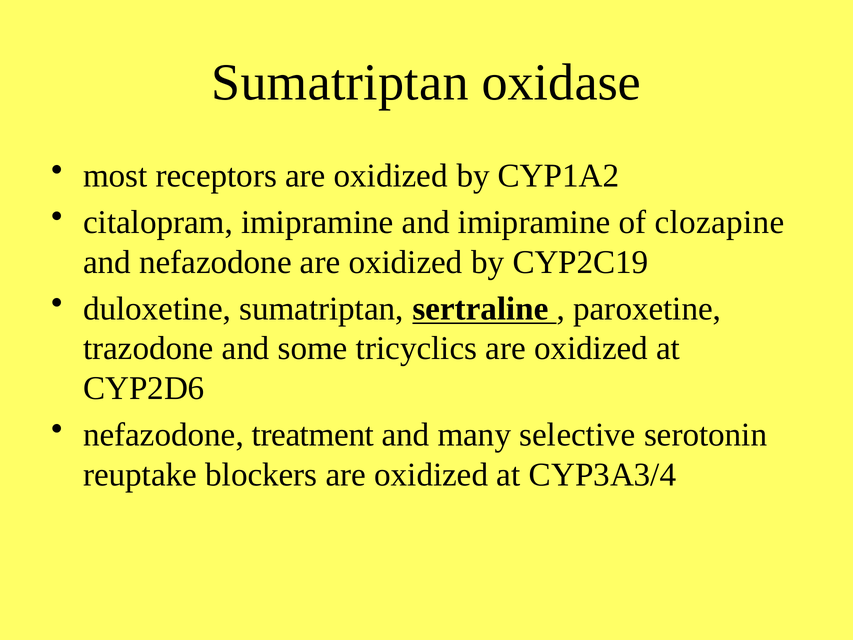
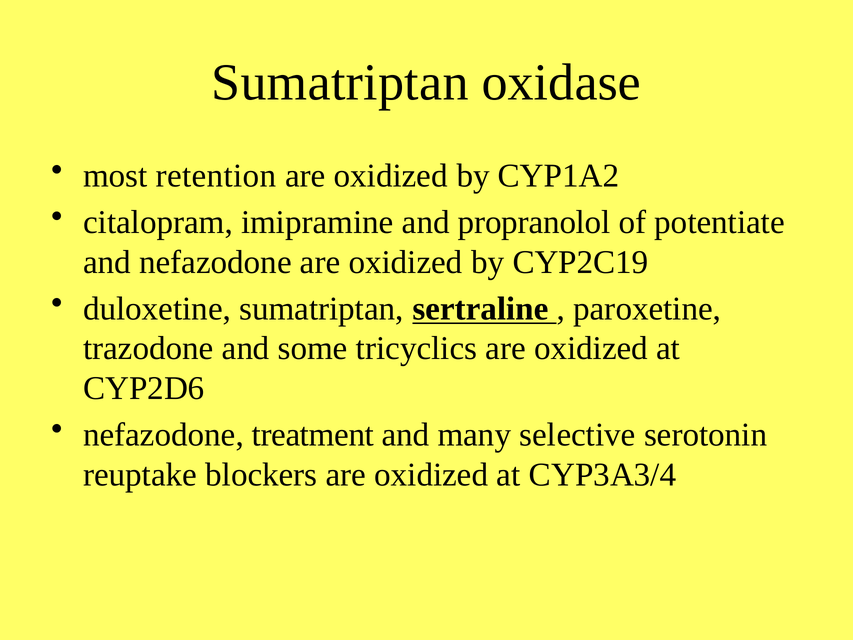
receptors: receptors -> retention
and imipramine: imipramine -> propranolol
clozapine: clozapine -> potentiate
